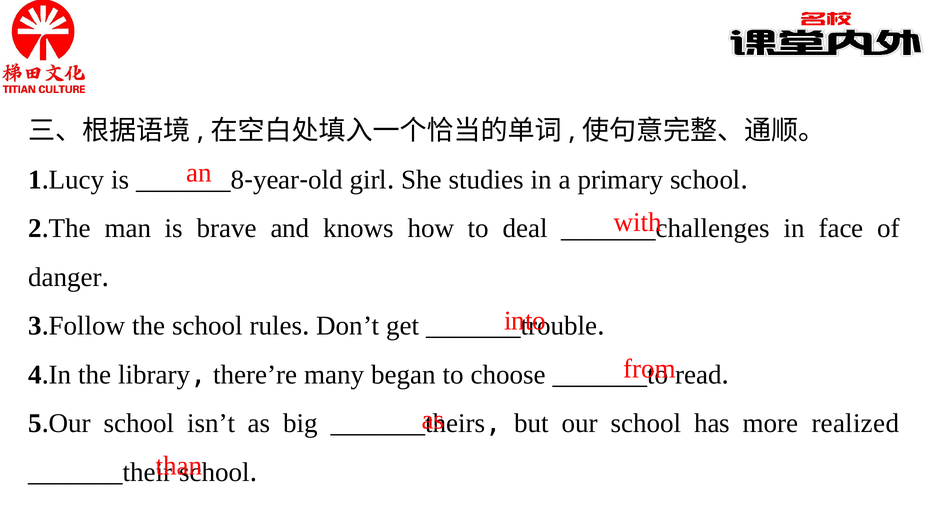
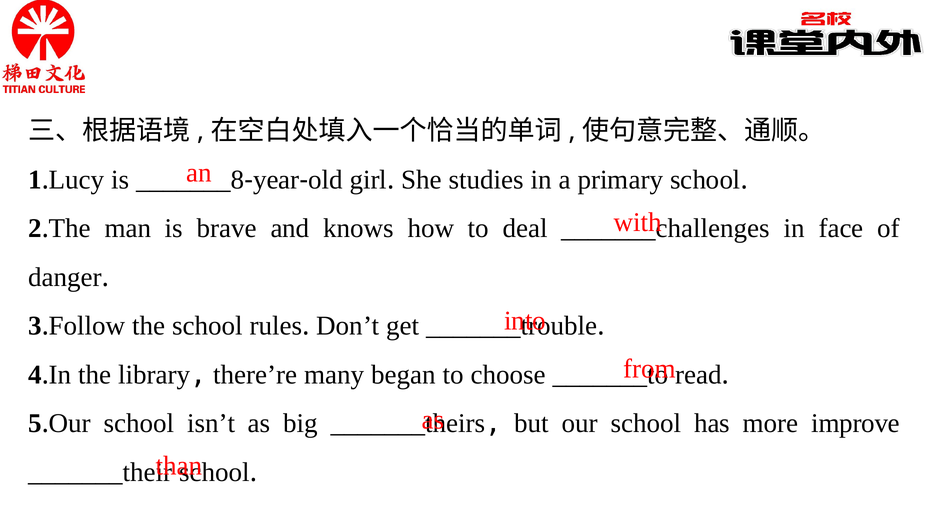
realized: realized -> improve
